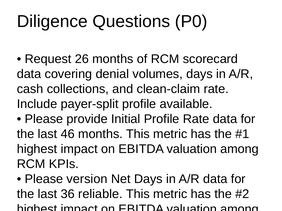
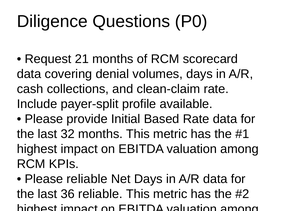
26: 26 -> 21
Initial Profile: Profile -> Based
46: 46 -> 32
Please version: version -> reliable
